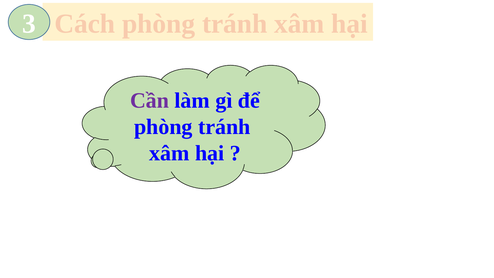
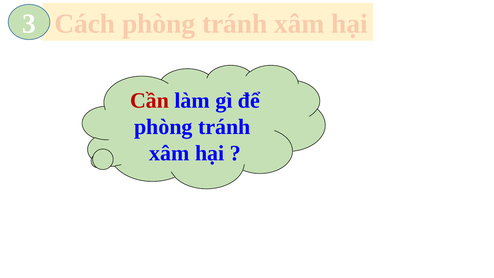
Cần colour: purple -> red
